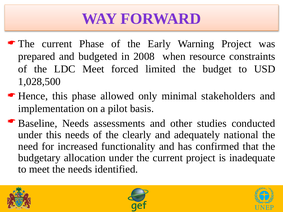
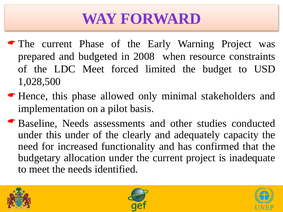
this needs: needs -> under
national: national -> capacity
